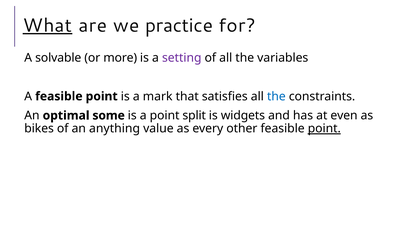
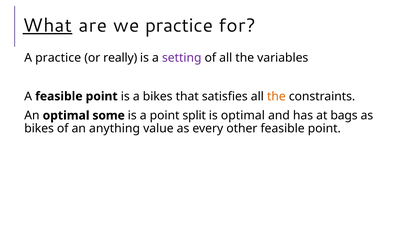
A solvable: solvable -> practice
more: more -> really
a mark: mark -> bikes
the at (276, 96) colour: blue -> orange
is widgets: widgets -> optimal
even: even -> bags
point at (324, 129) underline: present -> none
